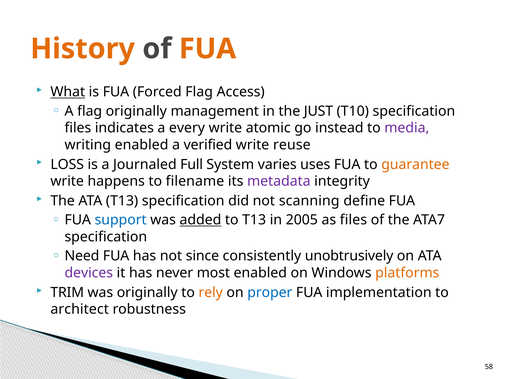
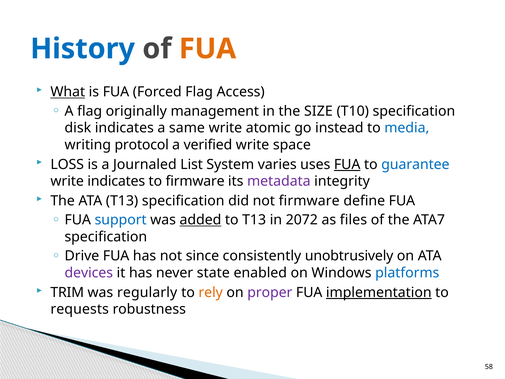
History colour: orange -> blue
JUST: JUST -> SIZE
files at (78, 128): files -> disk
every: every -> same
media colour: purple -> blue
writing enabled: enabled -> protocol
reuse: reuse -> space
Full: Full -> List
FUA at (347, 164) underline: none -> present
guarantee colour: orange -> blue
write happens: happens -> indicates
to filename: filename -> firmware
not scanning: scanning -> firmware
2005: 2005 -> 2072
Need: Need -> Drive
most: most -> state
platforms colour: orange -> blue
was originally: originally -> regularly
proper colour: blue -> purple
implementation underline: none -> present
architect: architect -> requests
